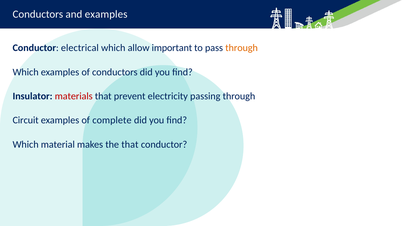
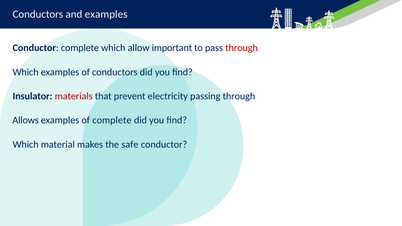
Conductor electrical: electrical -> complete
through at (242, 48) colour: orange -> red
Circuit: Circuit -> Allows
the that: that -> safe
